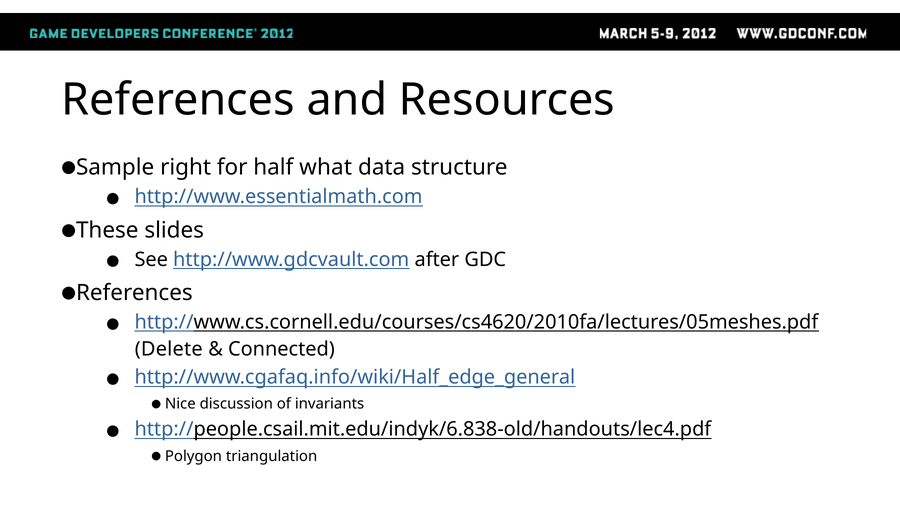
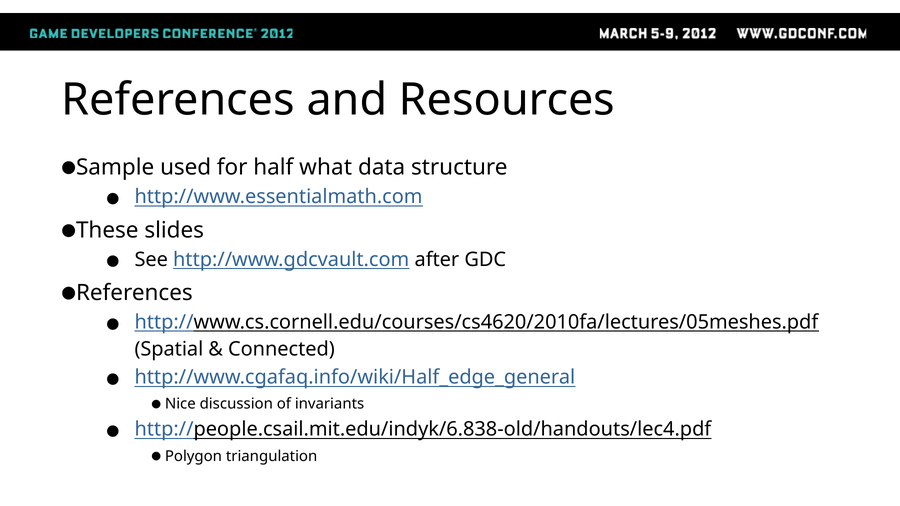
right: right -> used
Delete: Delete -> Spatial
